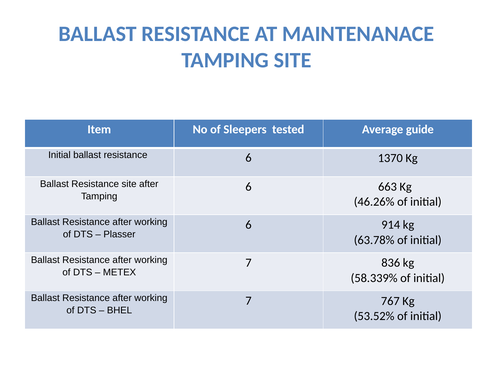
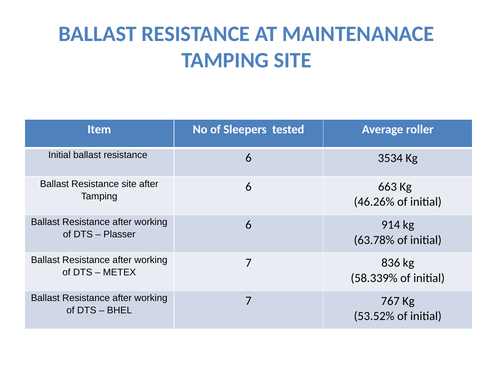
guide: guide -> roller
1370: 1370 -> 3534
